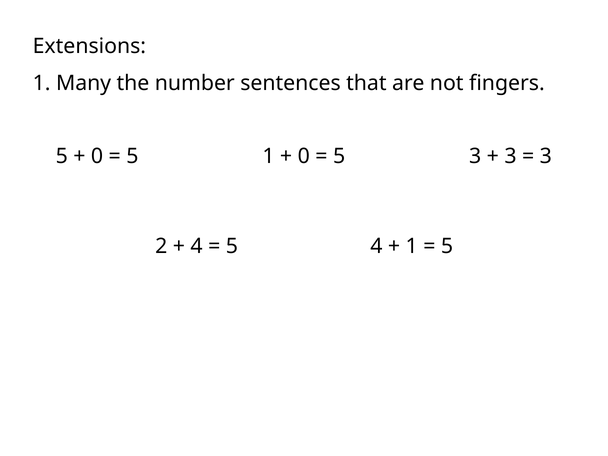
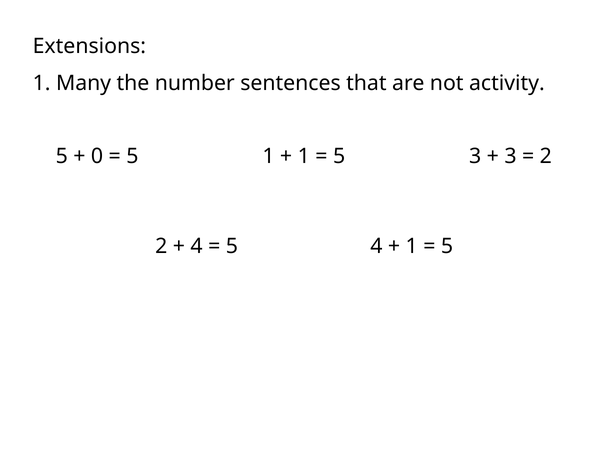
fingers: fingers -> activity
0 at (304, 156): 0 -> 1
3 at (546, 156): 3 -> 2
